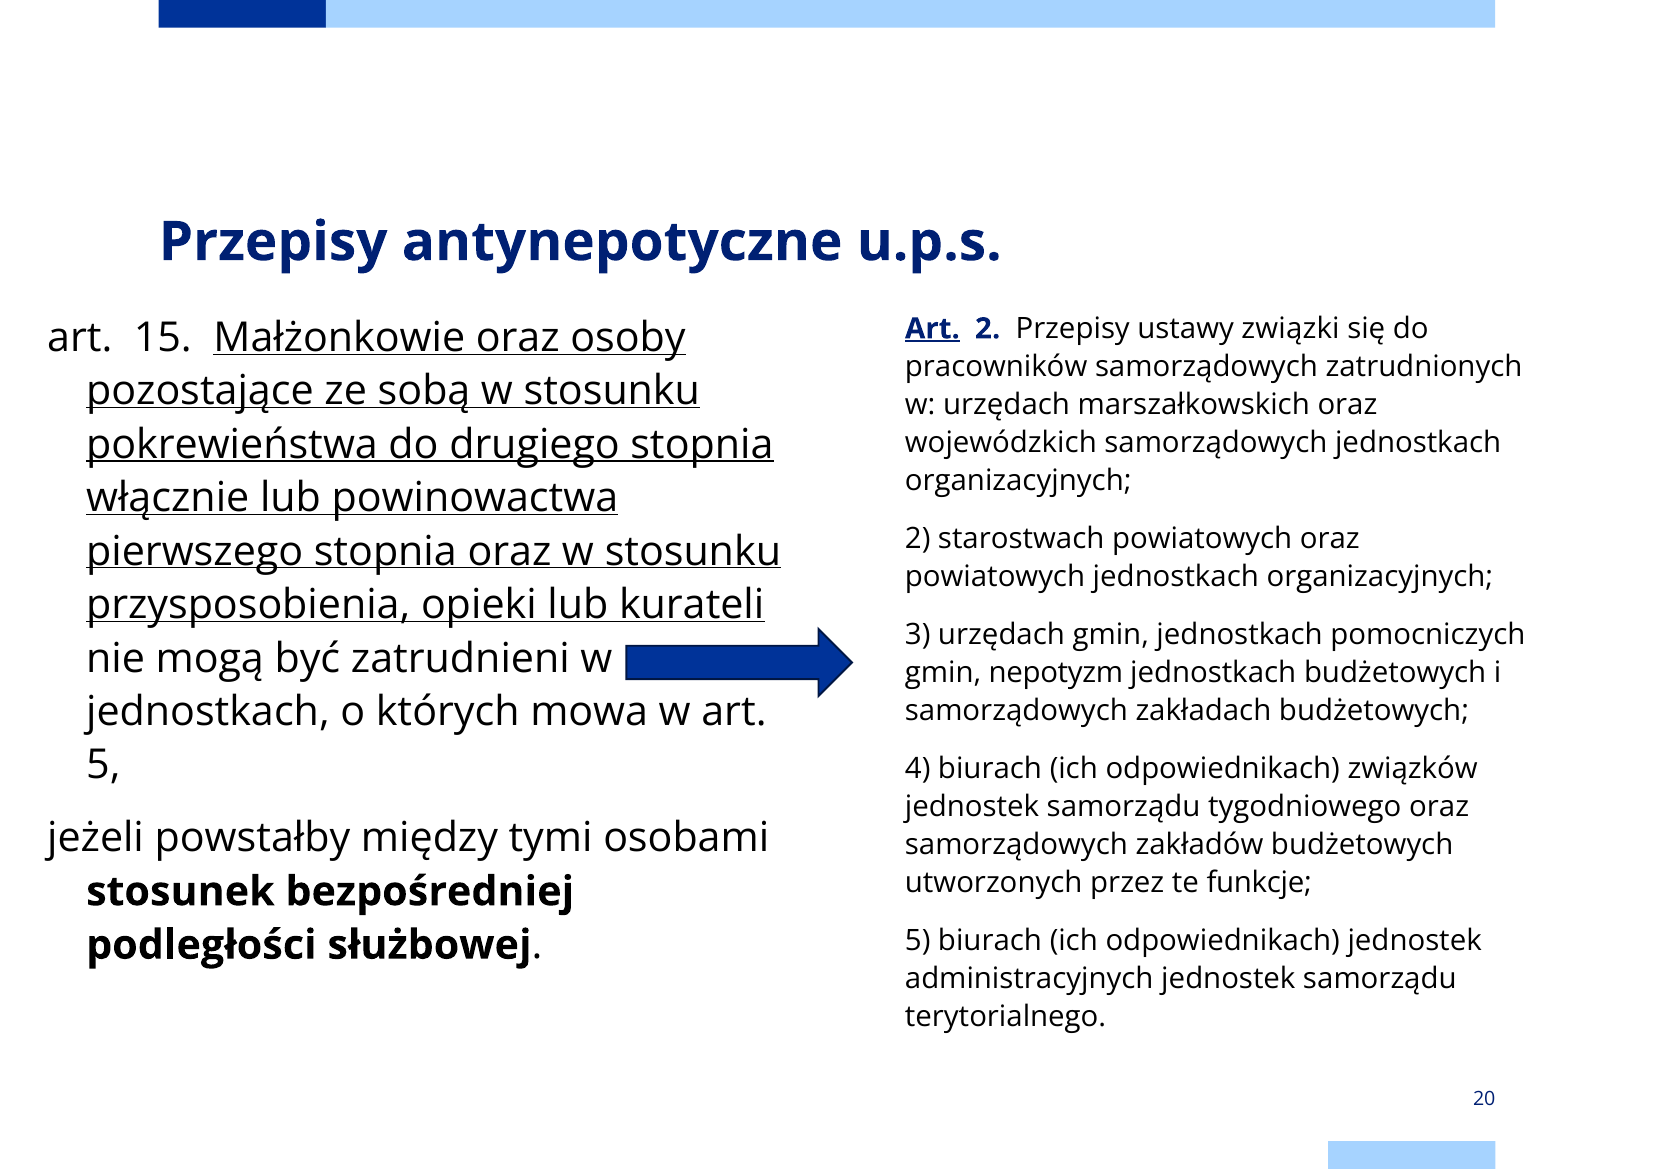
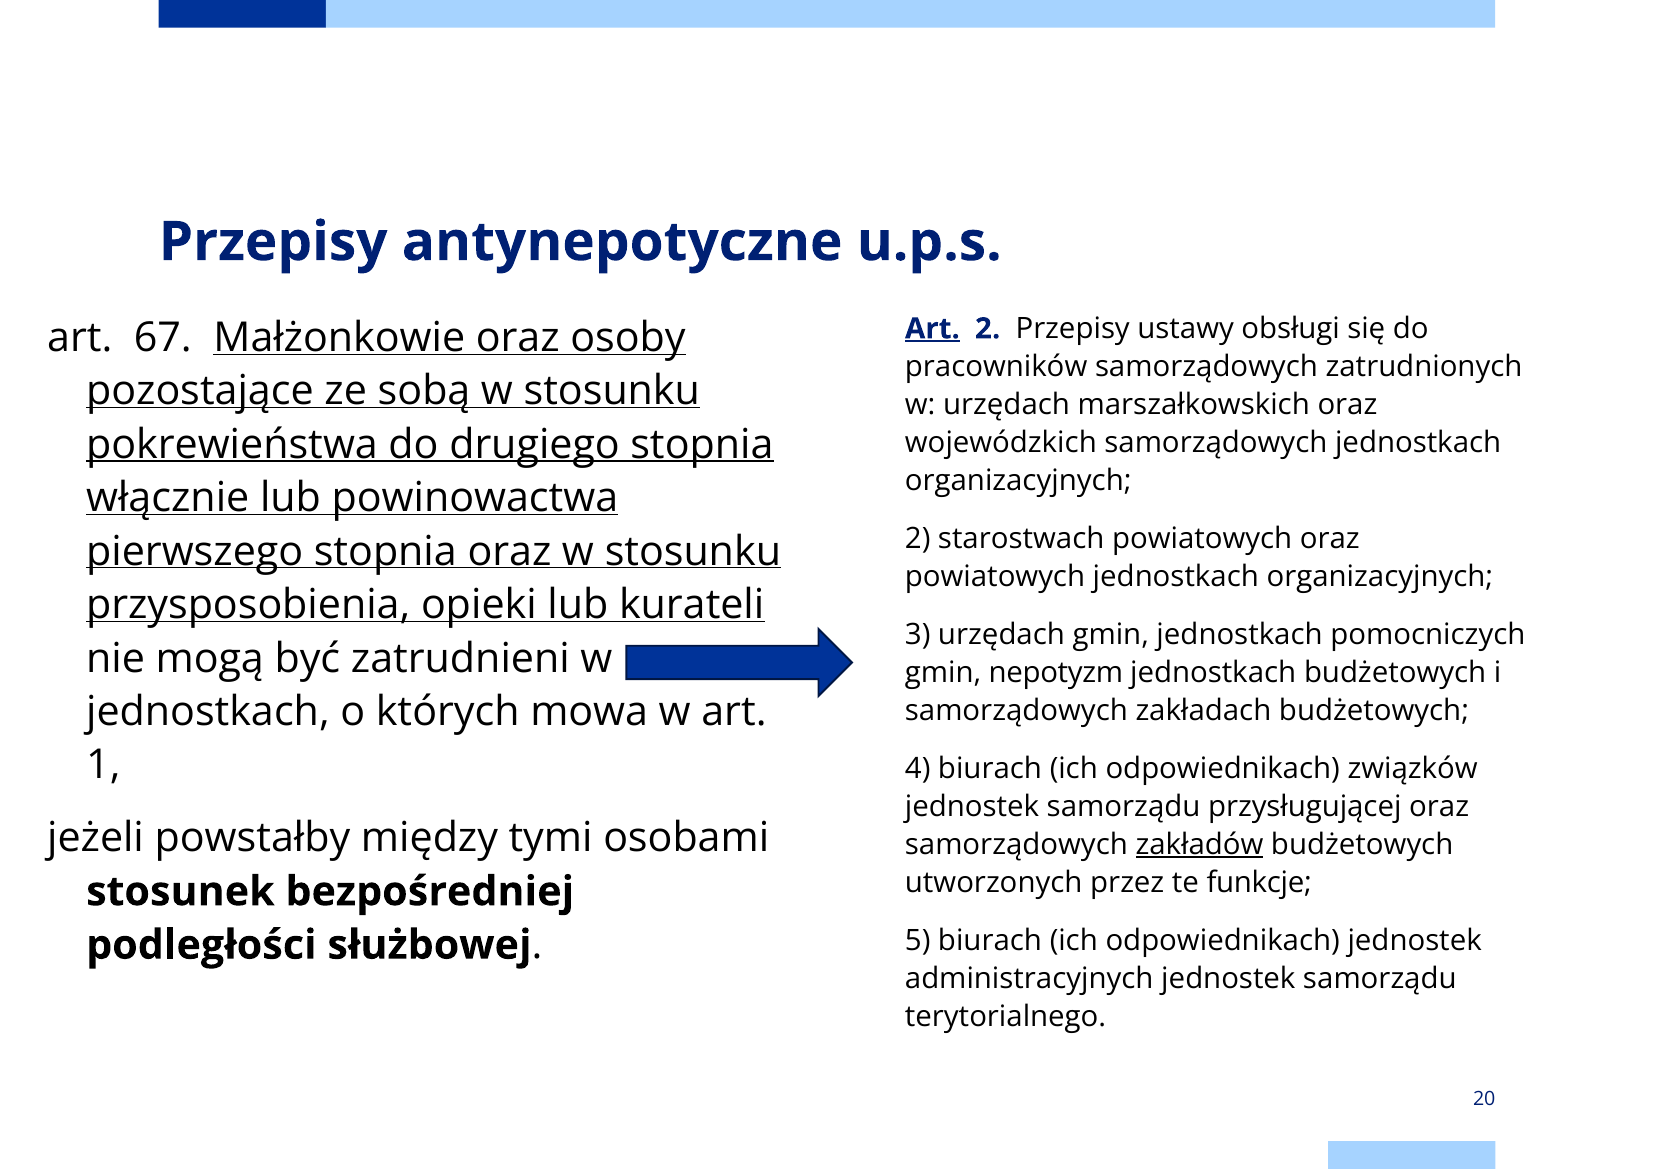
związki: związki -> obsługi
15: 15 -> 67
5 at (103, 766): 5 -> 1
tygodniowego: tygodniowego -> przysługującej
zakładów underline: none -> present
